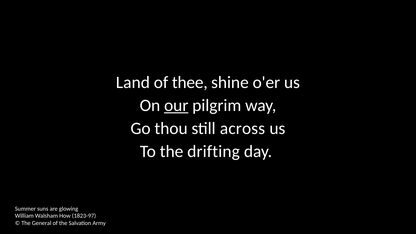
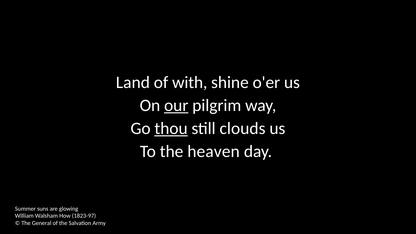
thee: thee -> with
thou underline: none -> present
across: across -> clouds
drifting: drifting -> heaven
